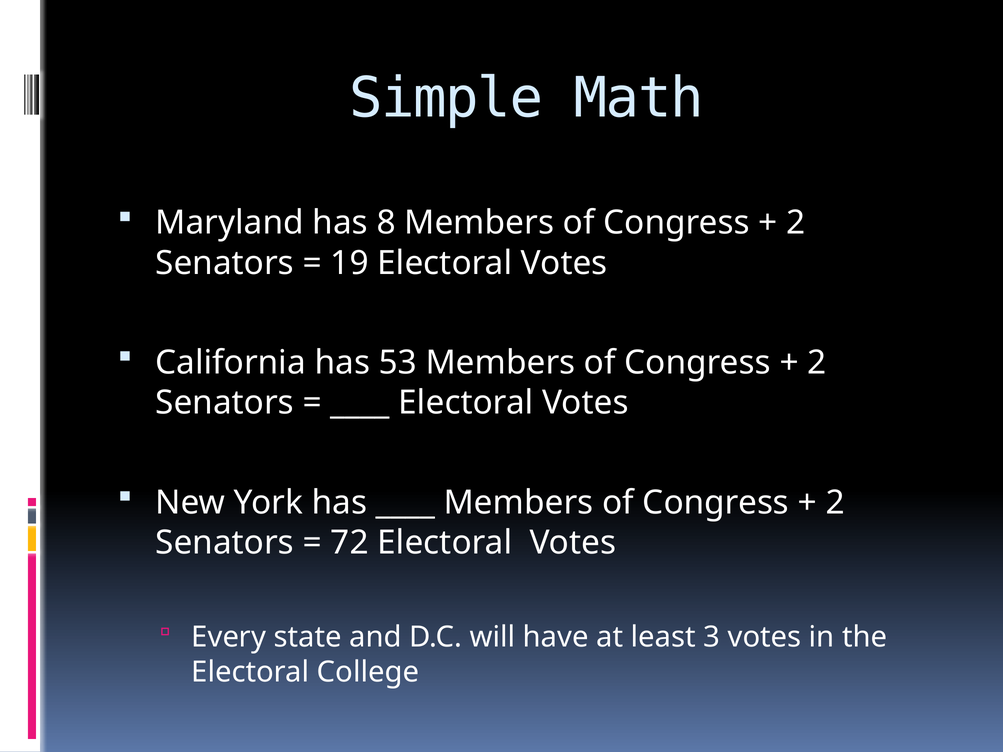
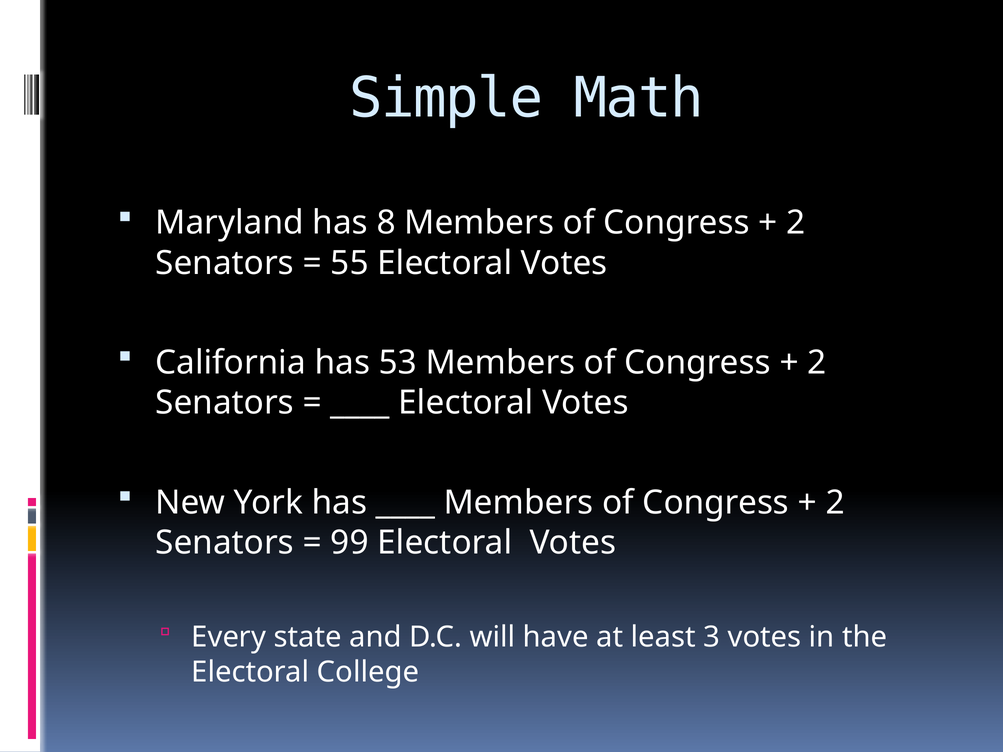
19: 19 -> 55
72: 72 -> 99
